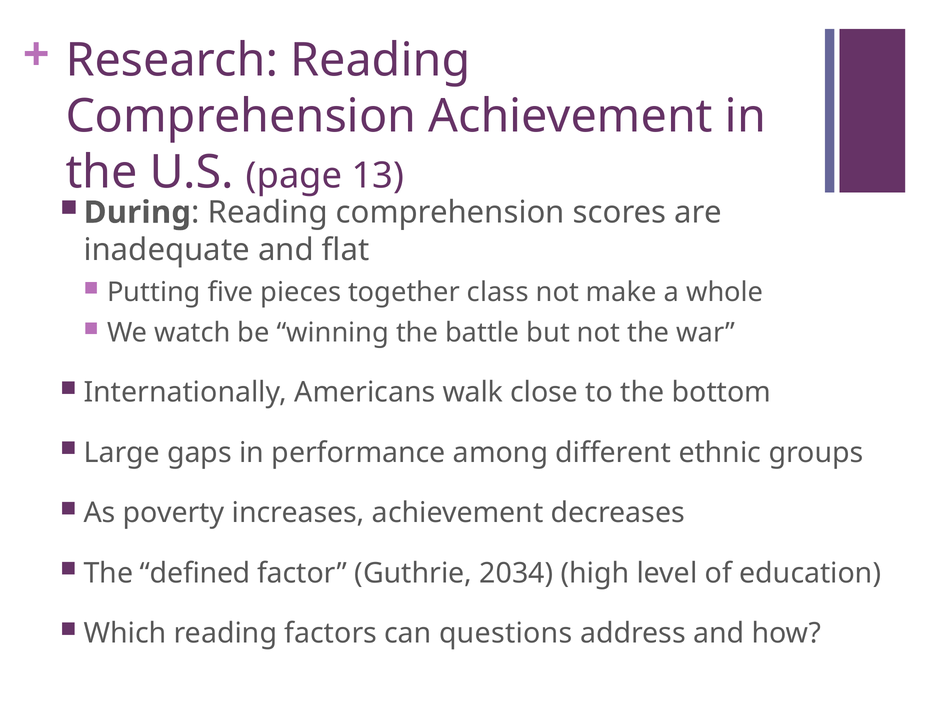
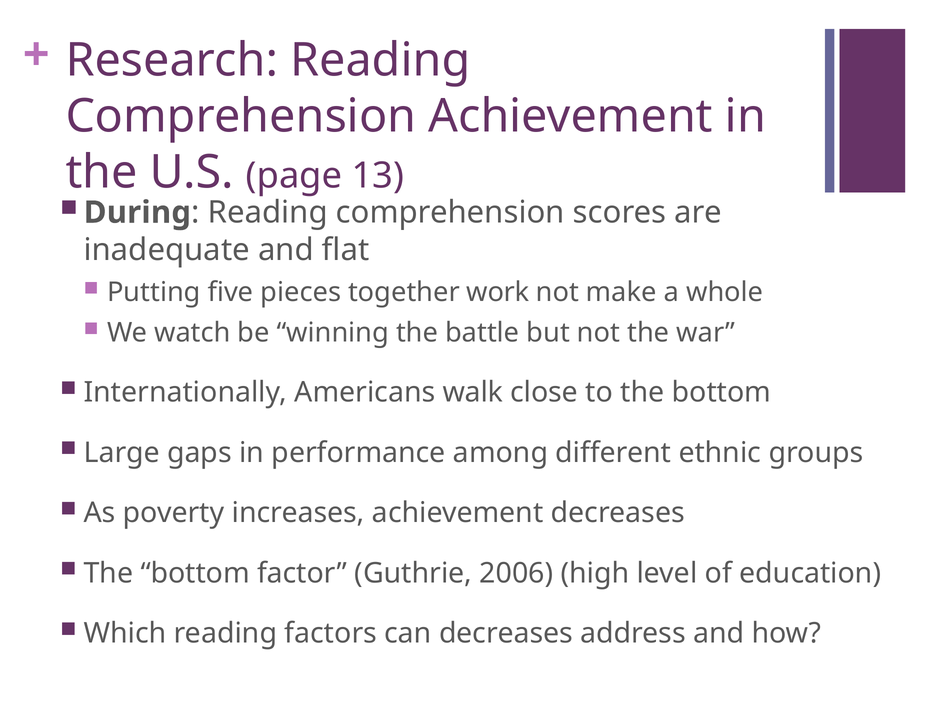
class: class -> work
defined at (195, 573): defined -> bottom
2034: 2034 -> 2006
can questions: questions -> decreases
